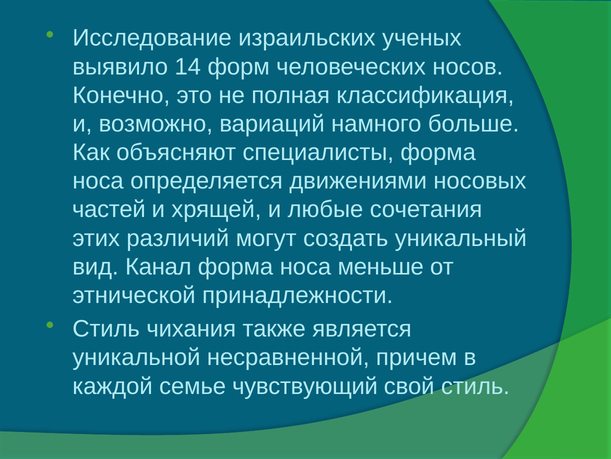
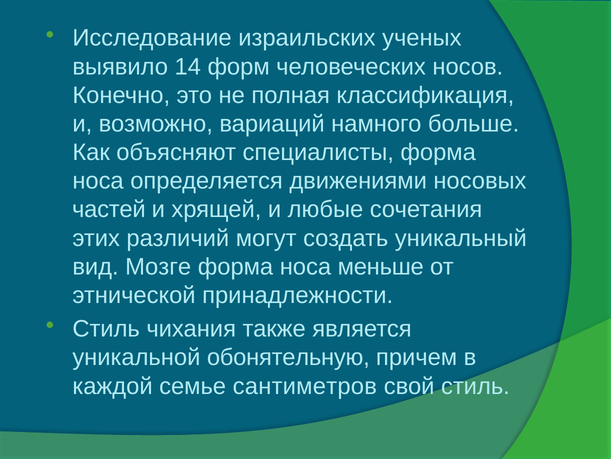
Канал: Канал -> Мозге
несравненной: несравненной -> обонятельную
чувствующий: чувствующий -> сантиметров
